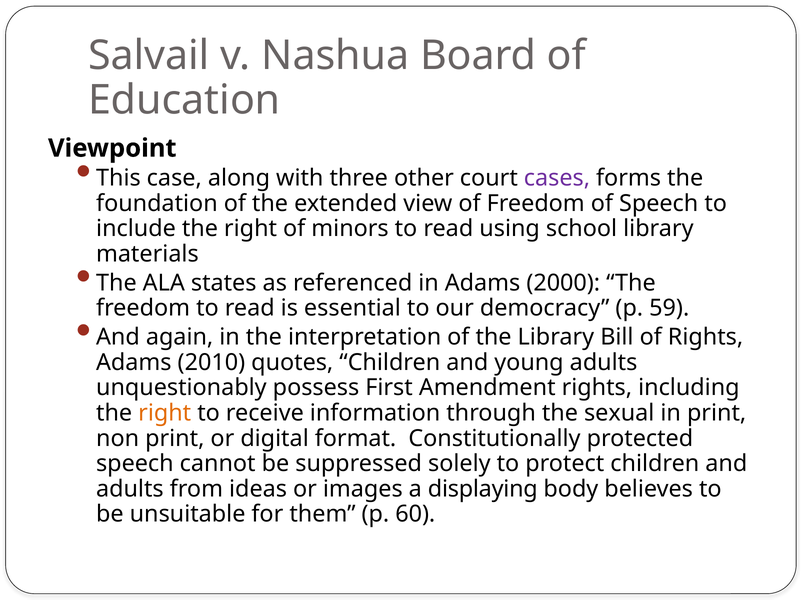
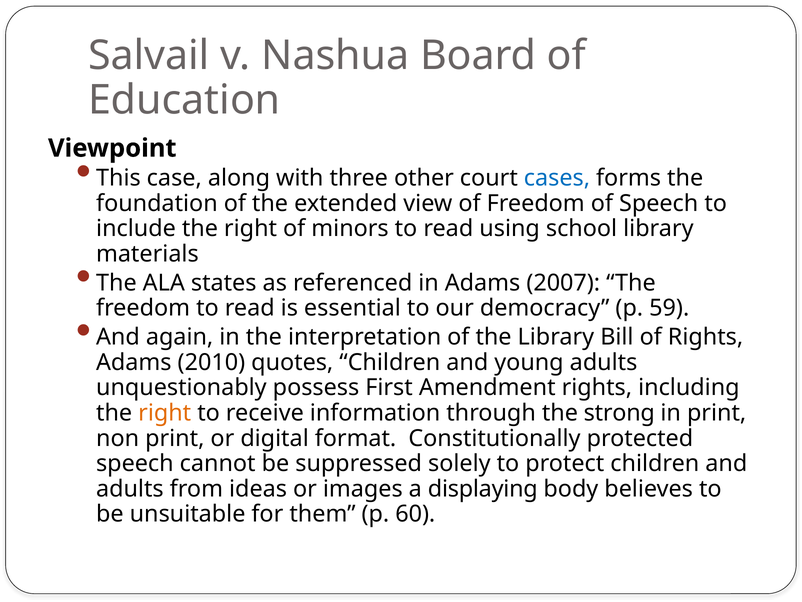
cases colour: purple -> blue
2000: 2000 -> 2007
sexual: sexual -> strong
